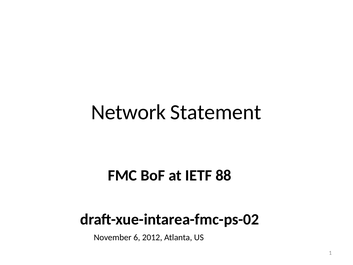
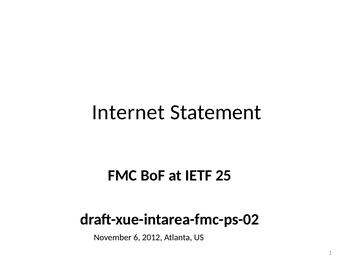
Network: Network -> Internet
88: 88 -> 25
